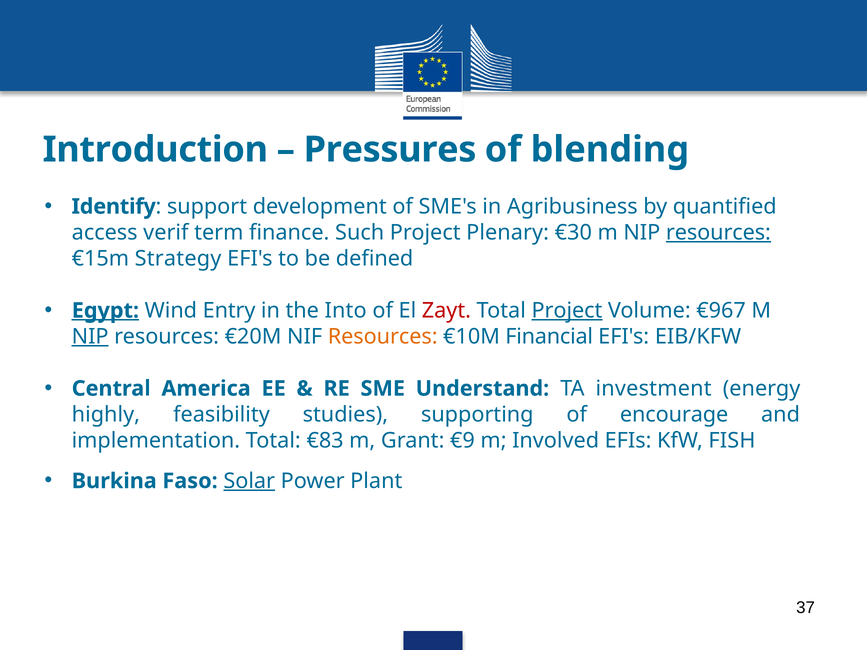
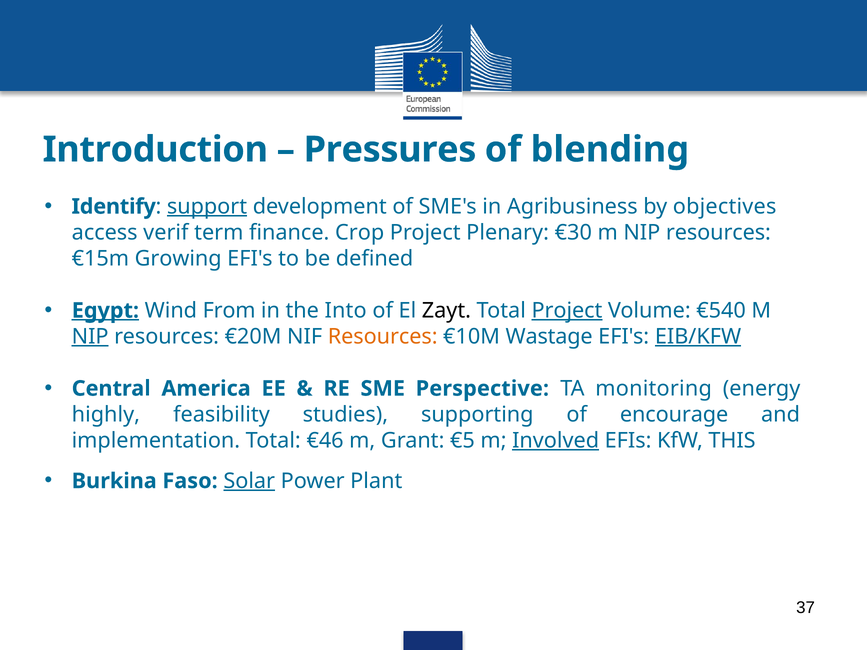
support underline: none -> present
quantified: quantified -> objectives
Such: Such -> Crop
resources at (718, 233) underline: present -> none
Strategy: Strategy -> Growing
Entry: Entry -> From
Zayt colour: red -> black
€967: €967 -> €540
Financial: Financial -> Wastage
EIB/KFW underline: none -> present
Understand: Understand -> Perspective
investment: investment -> monitoring
€83: €83 -> €46
€9: €9 -> €5
Involved underline: none -> present
FISH: FISH -> THIS
